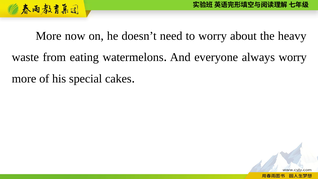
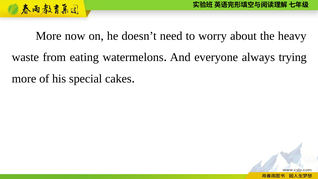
always worry: worry -> trying
